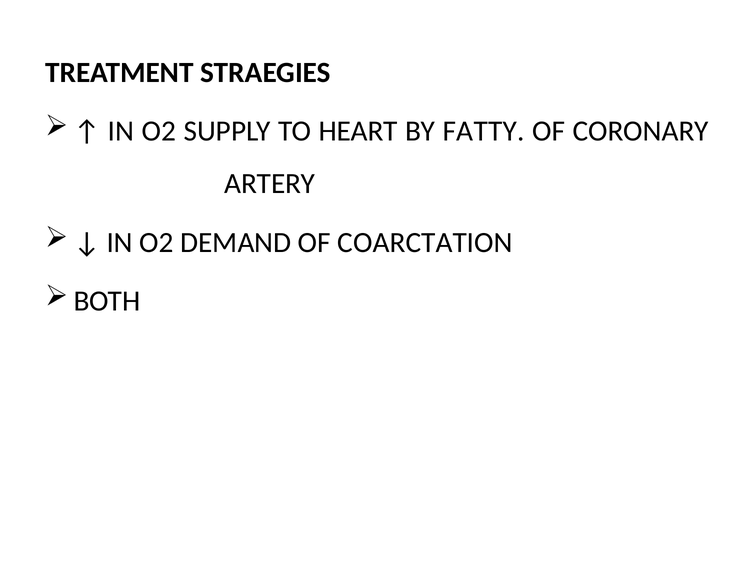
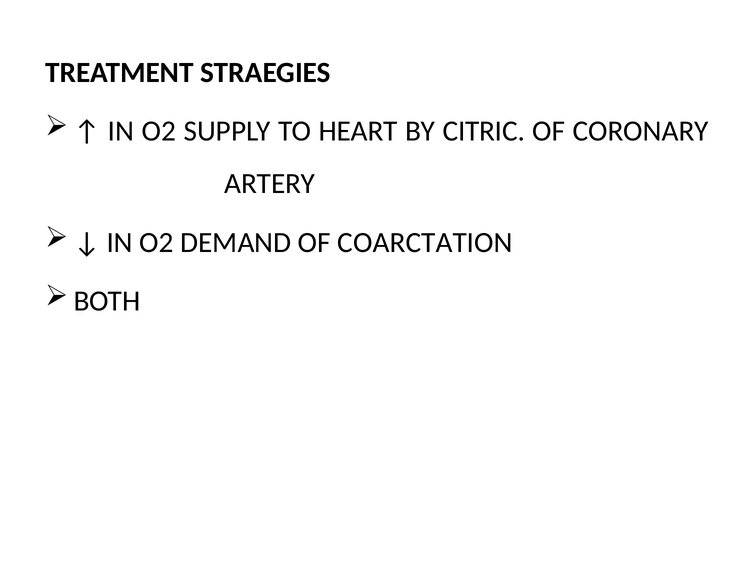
FATTY: FATTY -> CITRIC
